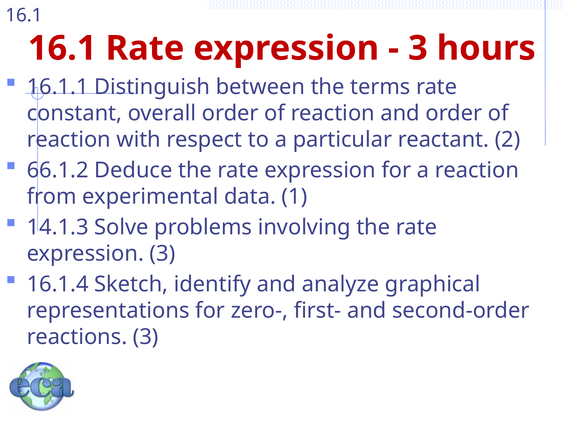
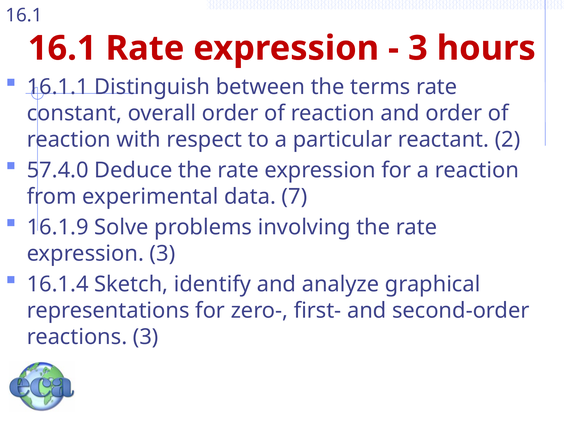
66.1.2: 66.1.2 -> 57.4.0
1: 1 -> 7
14.1.3: 14.1.3 -> 16.1.9
